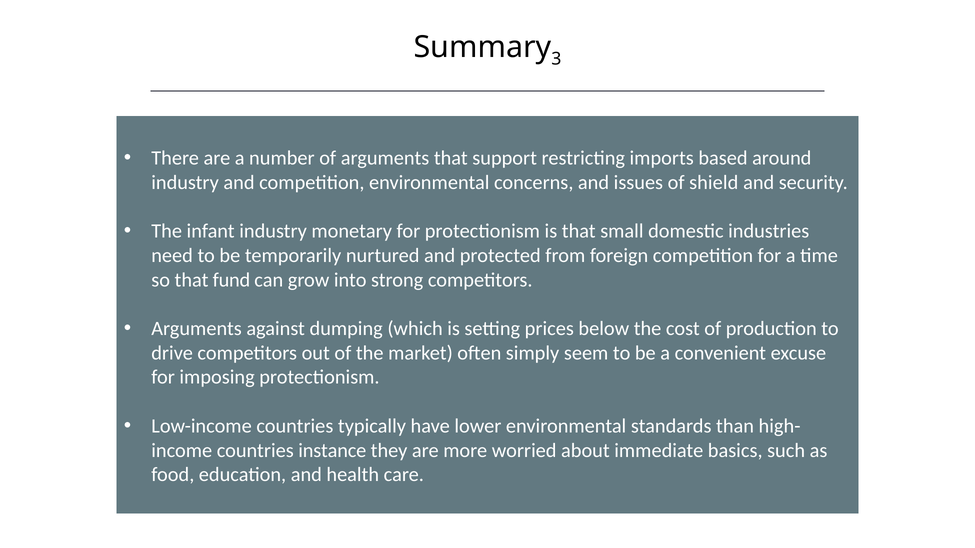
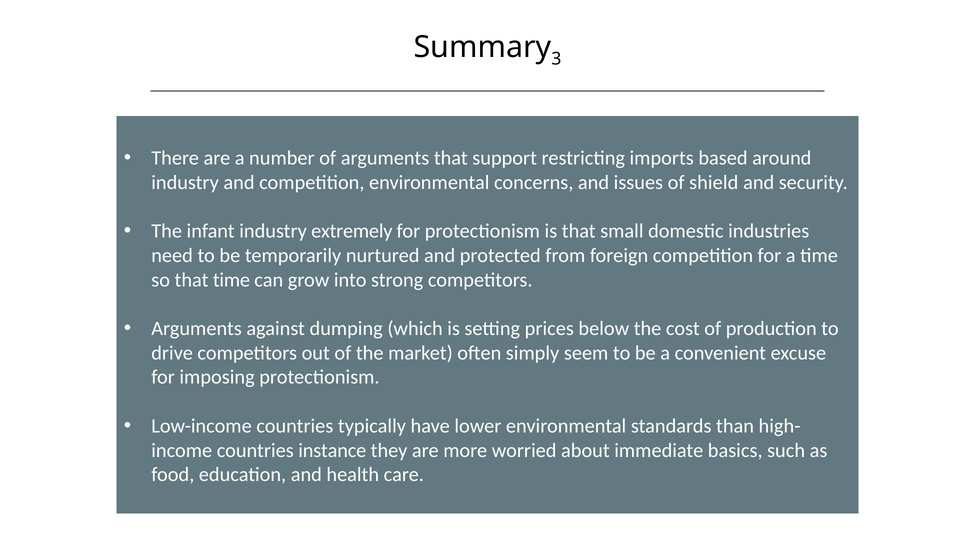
monetary: monetary -> extremely
that fund: fund -> time
